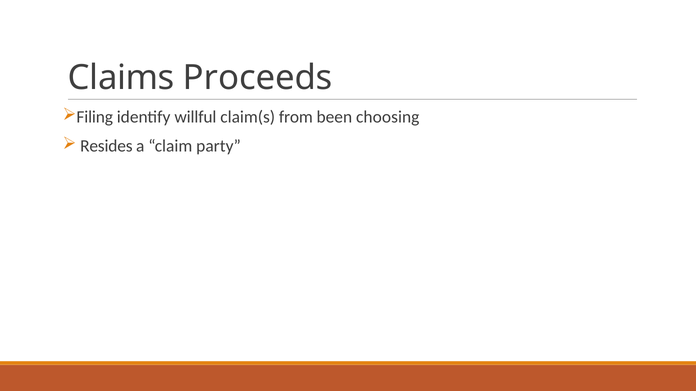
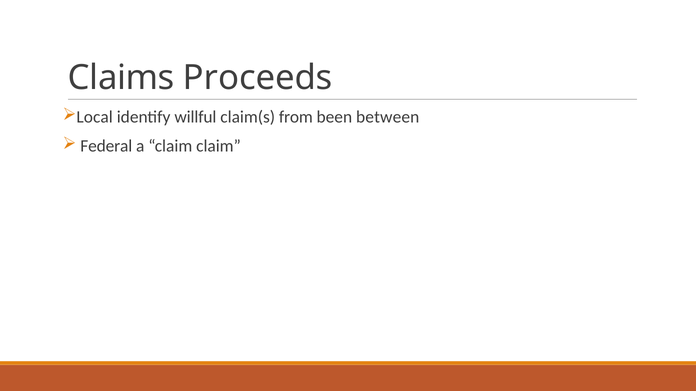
Filing: Filing -> Local
choosing: choosing -> between
Resides: Resides -> Federal
claim party: party -> claim
